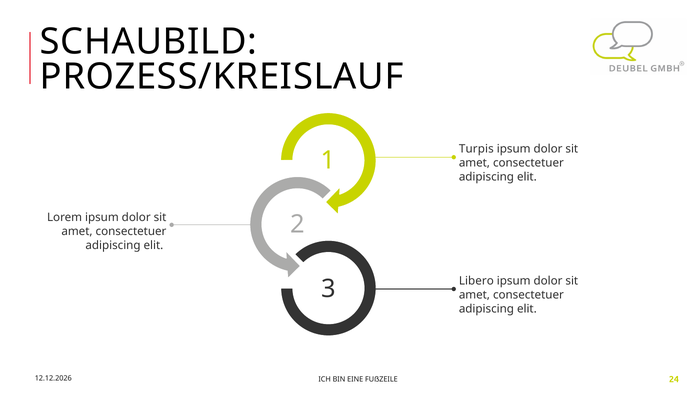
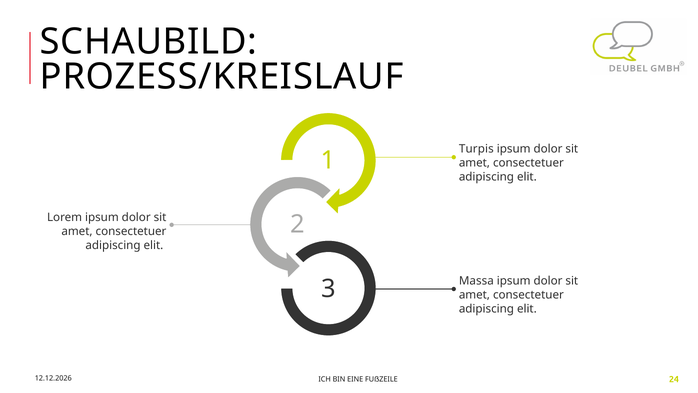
Libero: Libero -> Massa
